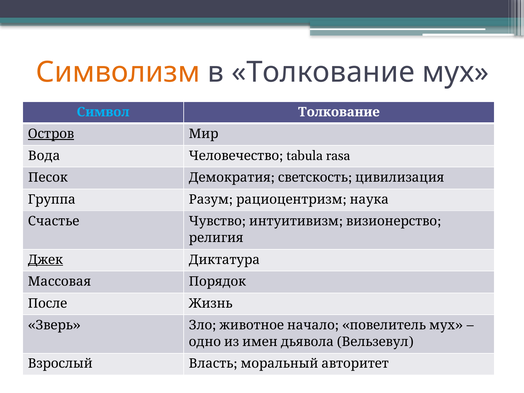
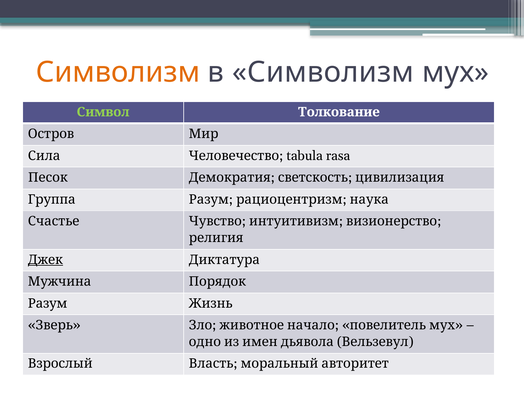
в Толкование: Толкование -> Символизм
Символ colour: light blue -> light green
Остров underline: present -> none
Вода: Вода -> Сила
Массовая: Массовая -> Мужчина
После at (48, 303): После -> Разум
